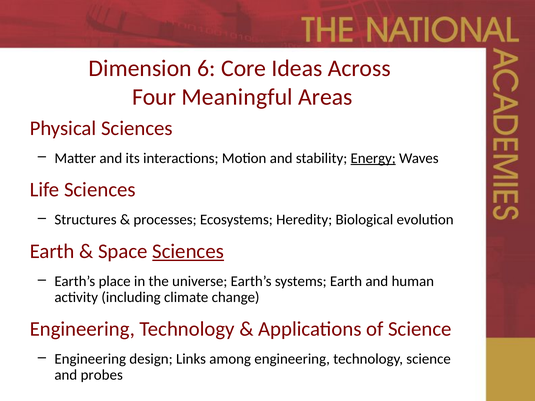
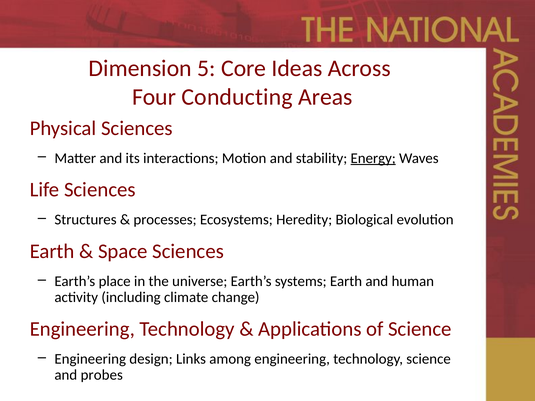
6: 6 -> 5
Meaningful: Meaningful -> Conducting
Sciences at (188, 252) underline: present -> none
